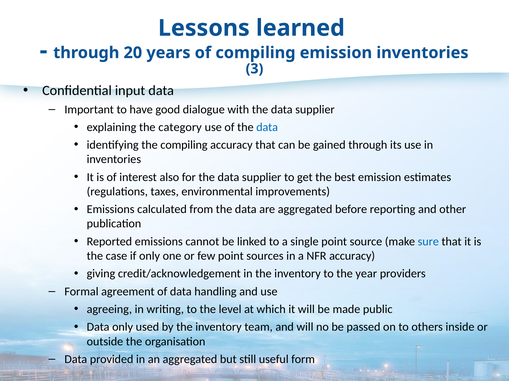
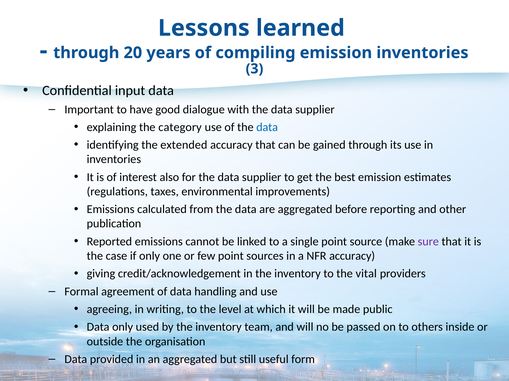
the compiling: compiling -> extended
sure colour: blue -> purple
year: year -> vital
